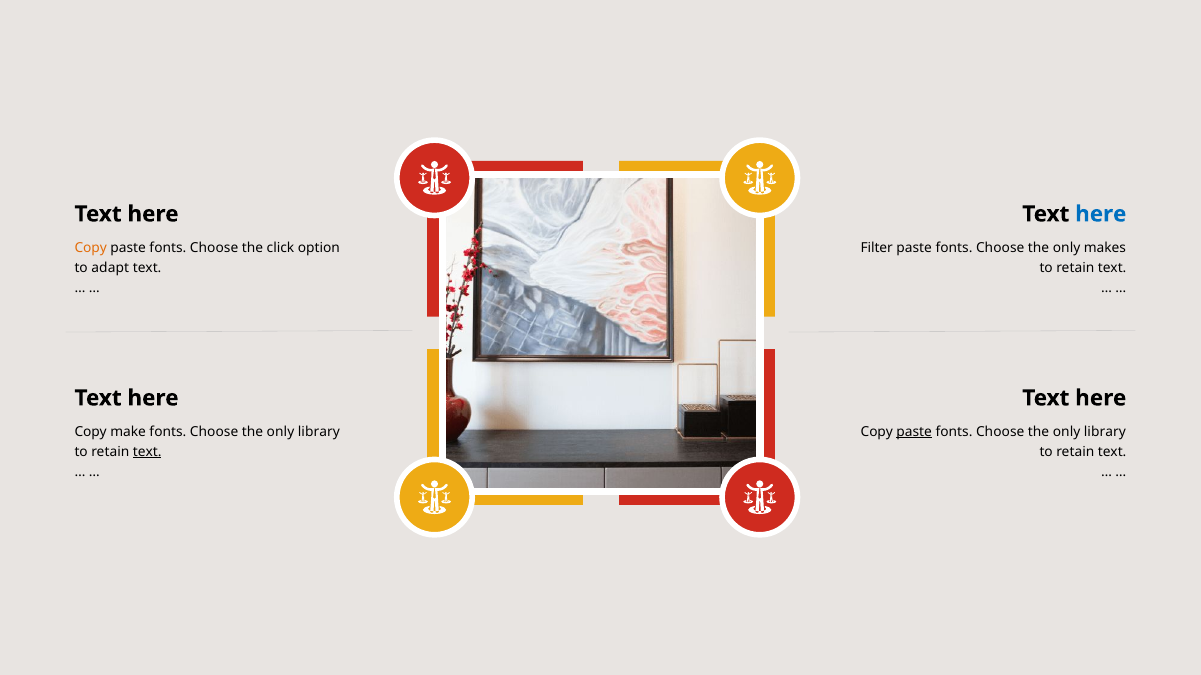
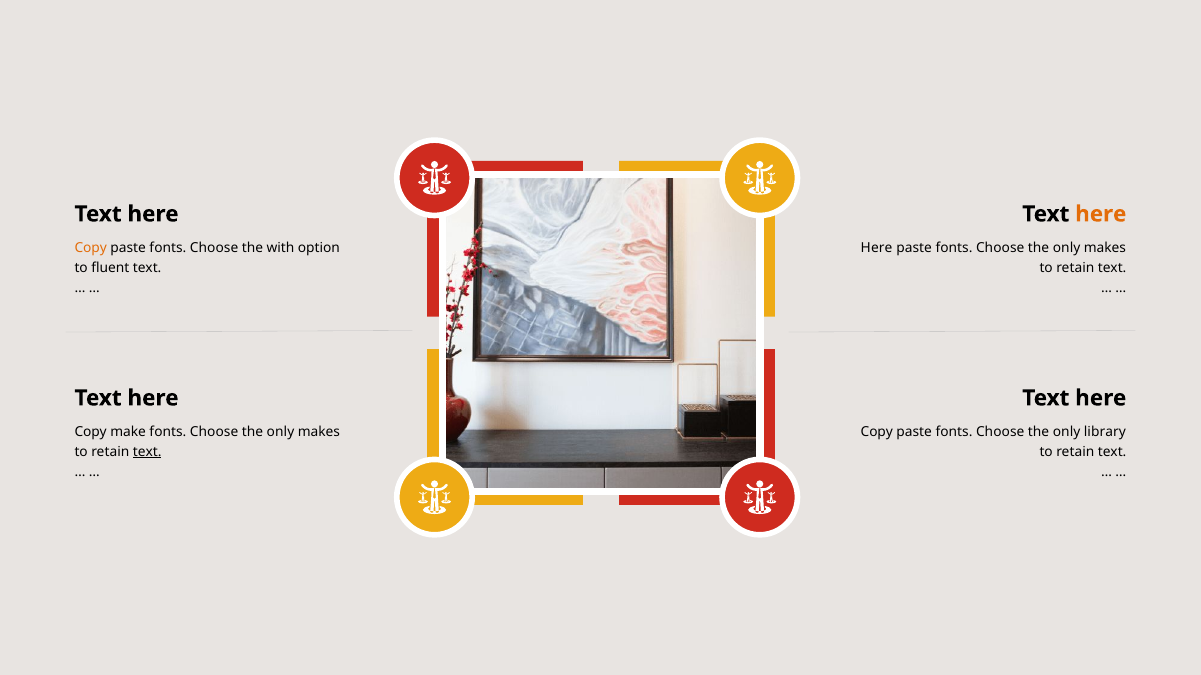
here at (1101, 214) colour: blue -> orange
click: click -> with
Filter at (877, 248): Filter -> Here
adapt: adapt -> fluent
library at (319, 432): library -> makes
paste at (914, 432) underline: present -> none
